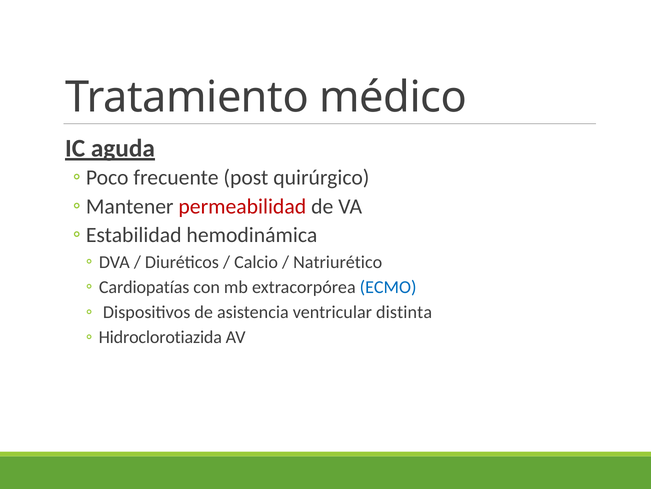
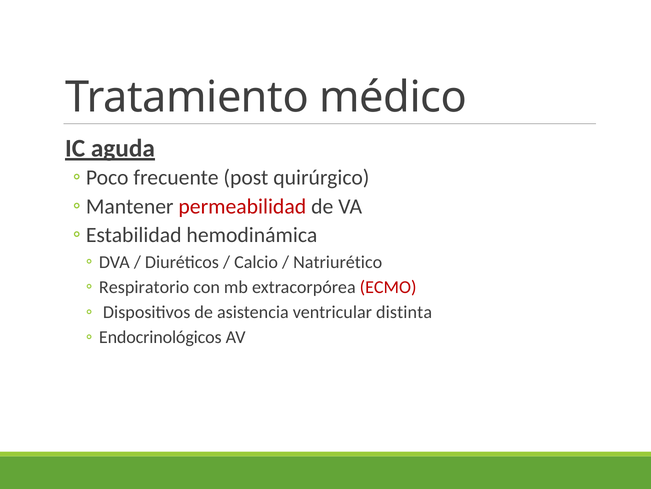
Cardiopatías: Cardiopatías -> Respiratorio
ECMO colour: blue -> red
Hidroclorotiazida: Hidroclorotiazida -> Endocrinológicos
